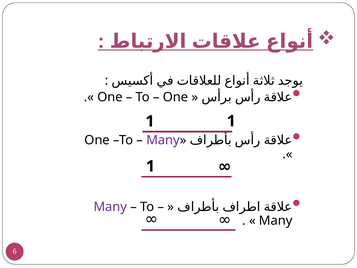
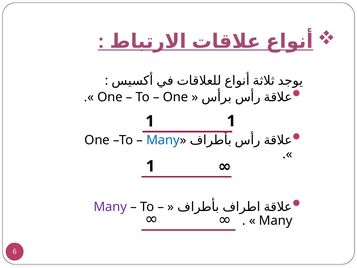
Many at (163, 140) colour: purple -> blue
